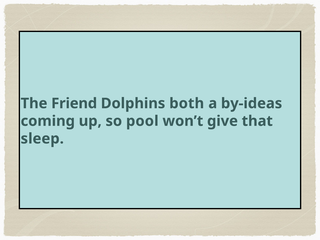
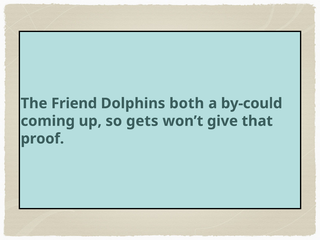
by-ideas: by-ideas -> by-could
pool: pool -> gets
sleep: sleep -> proof
